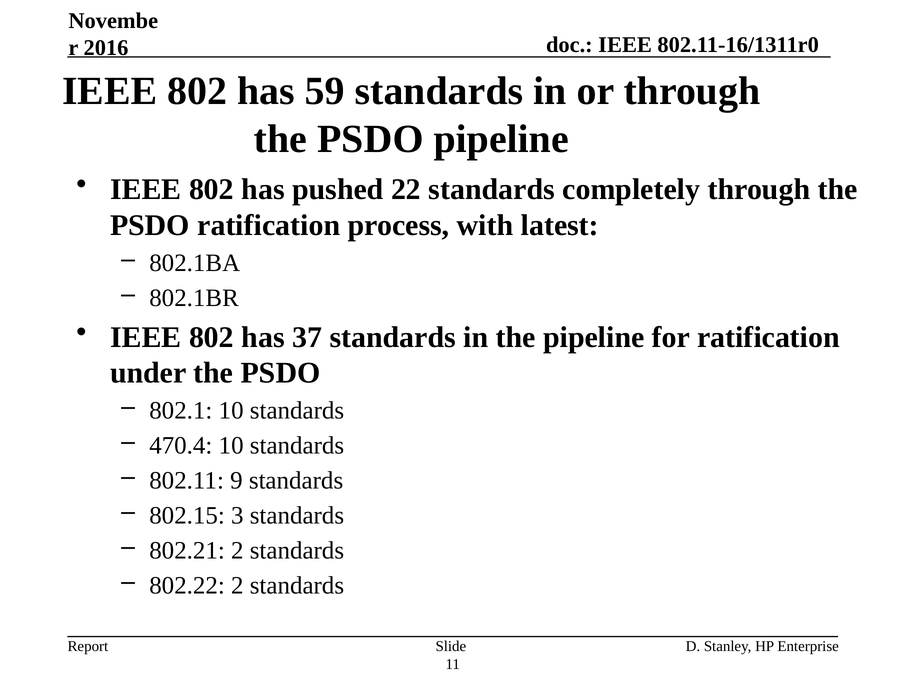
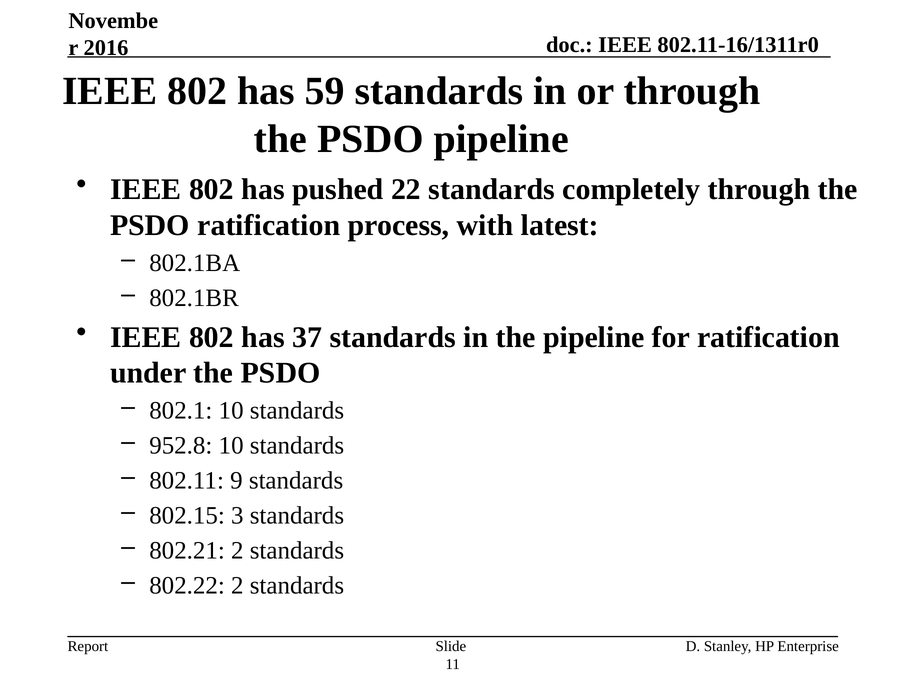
470.4: 470.4 -> 952.8
